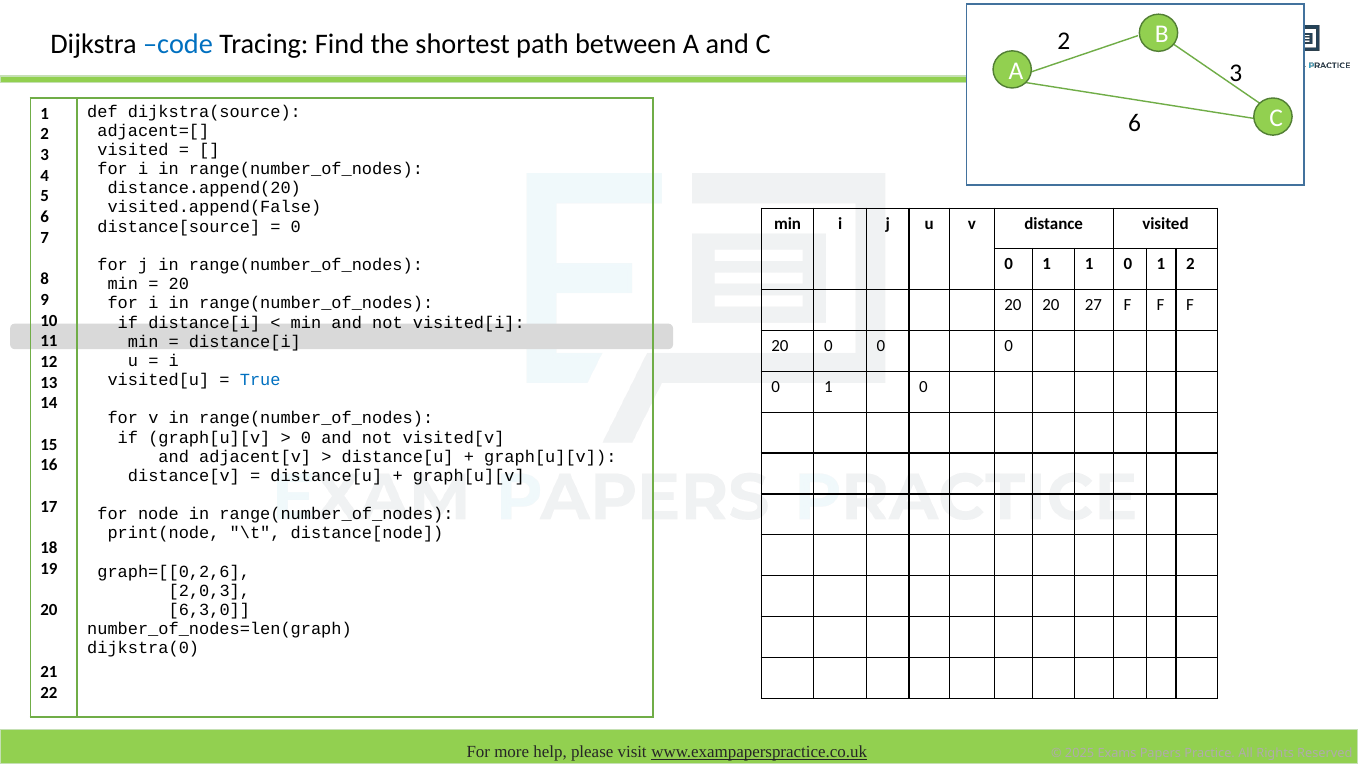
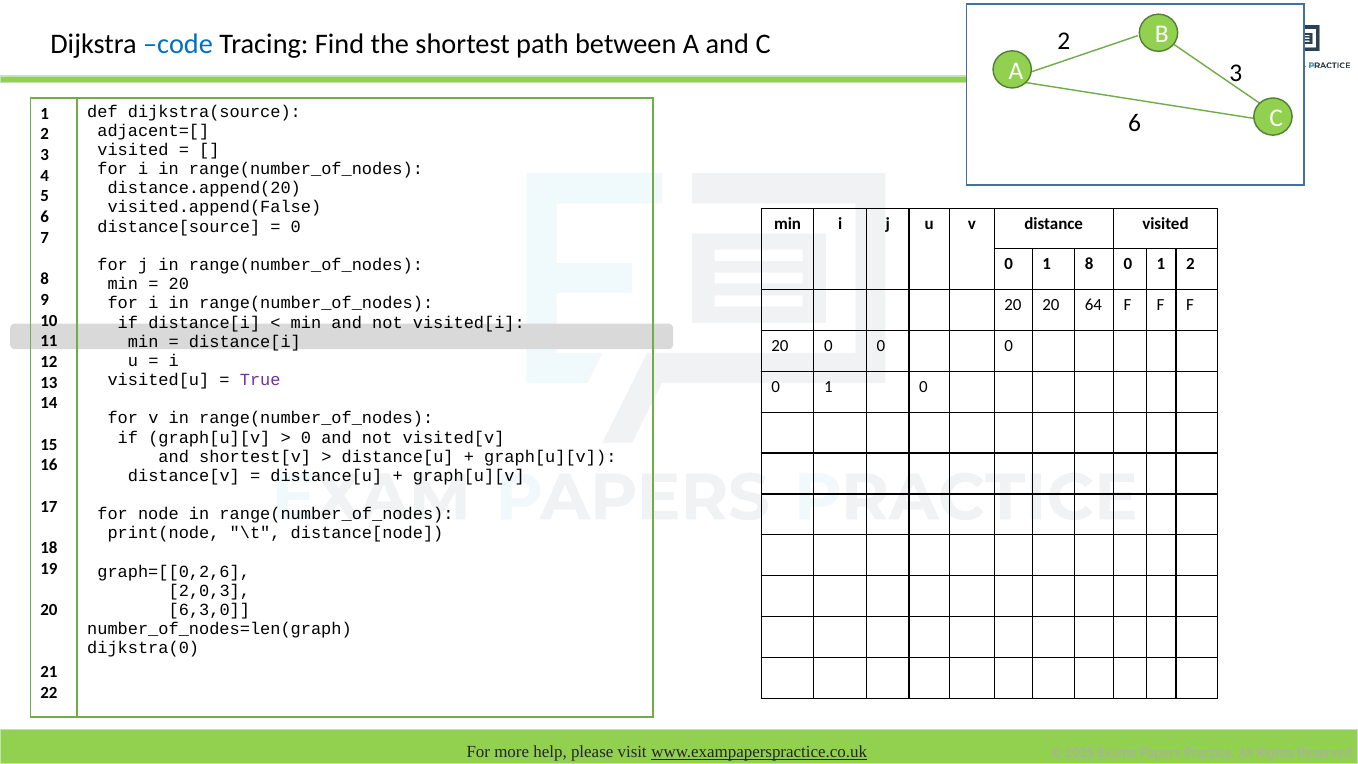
1 1: 1 -> 8
27: 27 -> 64
True colour: blue -> purple
adjacent[v: adjacent[v -> shortest[v
